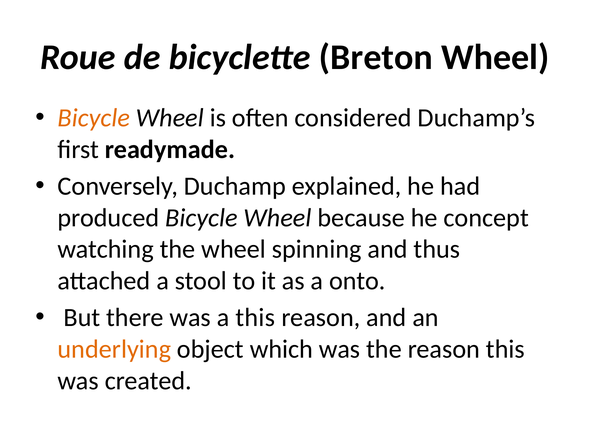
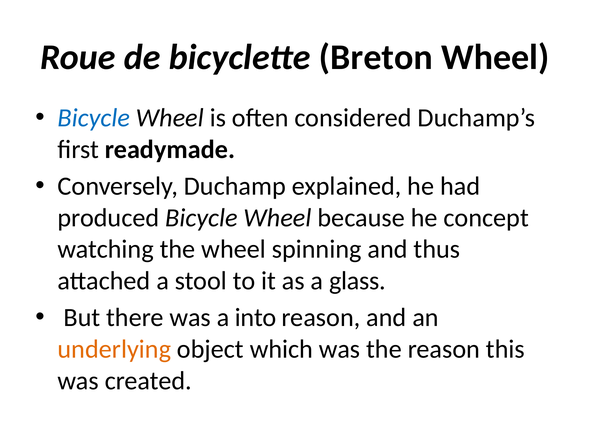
Bicycle at (94, 118) colour: orange -> blue
onto: onto -> glass
a this: this -> into
